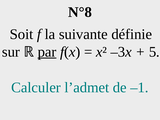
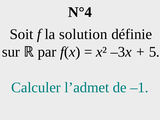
N°8: N°8 -> N°4
suivante: suivante -> solution
par underline: present -> none
